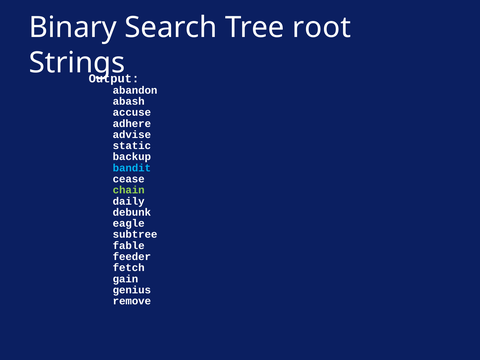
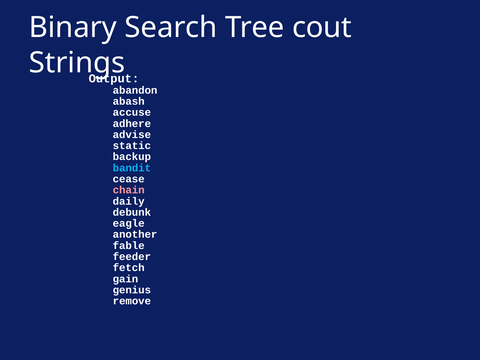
root: root -> cout
chain colour: light green -> pink
subtree: subtree -> another
